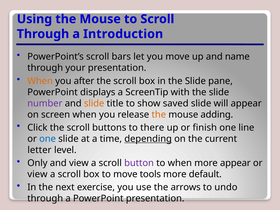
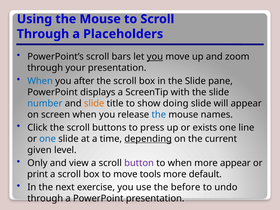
Introduction: Introduction -> Placeholders
you at (155, 57) underline: none -> present
name: name -> zoom
When at (40, 81) colour: orange -> blue
number colour: purple -> blue
saved: saved -> doing
the at (159, 115) colour: orange -> blue
adding: adding -> names
there: there -> press
finish: finish -> exists
letter: letter -> given
view at (37, 174): view -> print
arrows: arrows -> before
